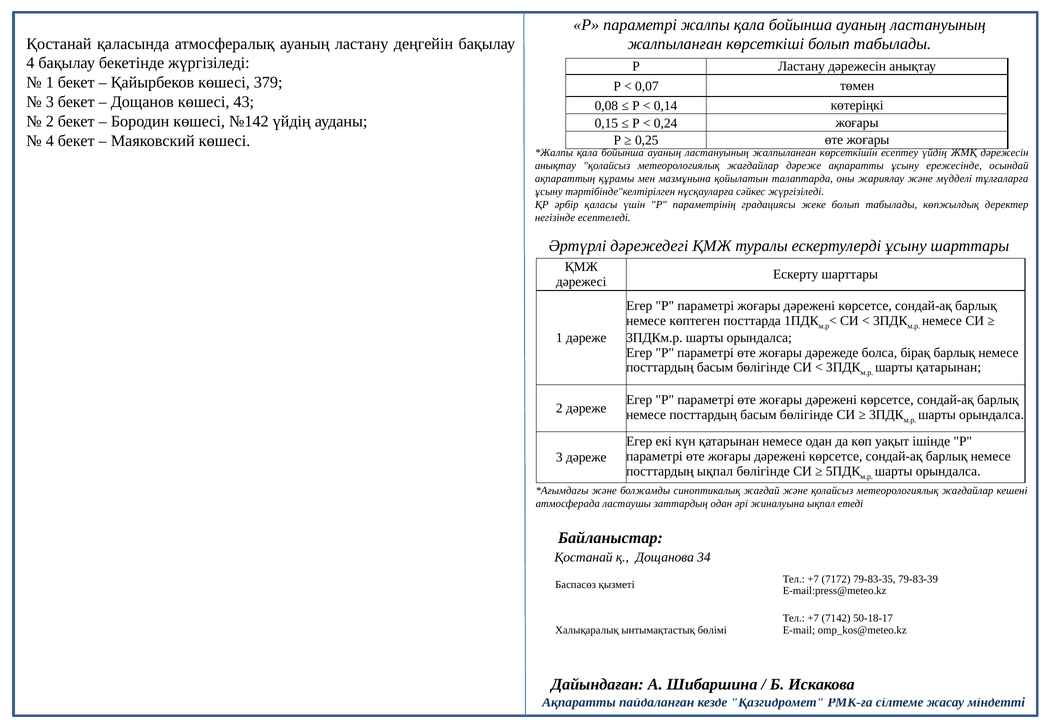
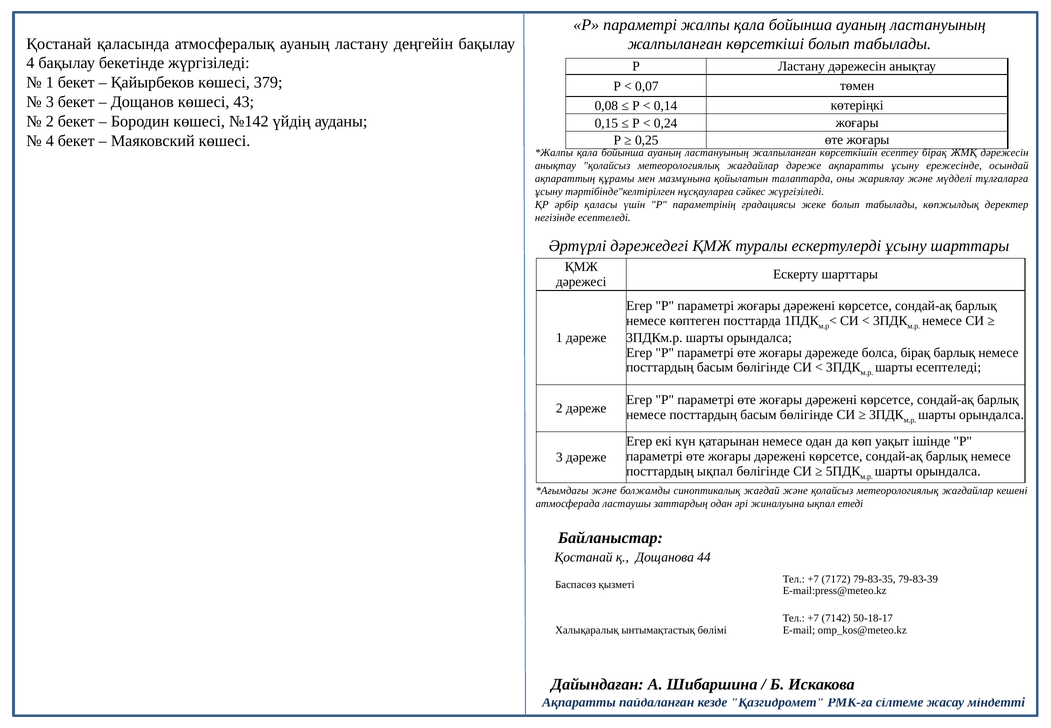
есептеу үйдің: үйдің -> бірақ
шарты қатарынан: қатарынан -> есептеледі
34: 34 -> 44
